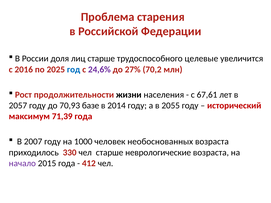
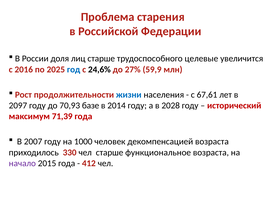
24,6% colour: purple -> black
70,2: 70,2 -> 59,9
жизни colour: black -> blue
2057: 2057 -> 2097
2055: 2055 -> 2028
необоснованных: необоснованных -> декомпенсацией
неврологические: неврологические -> функциональное
